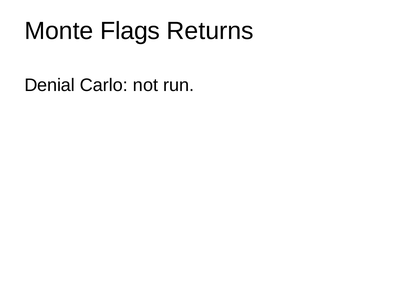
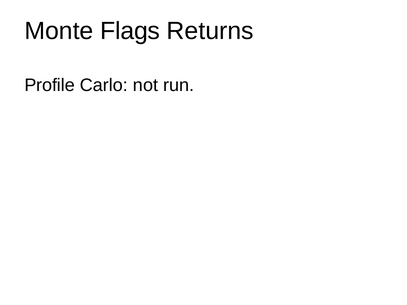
Denial: Denial -> Profile
